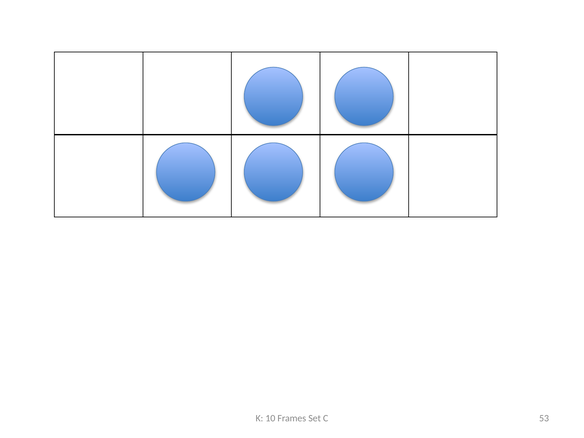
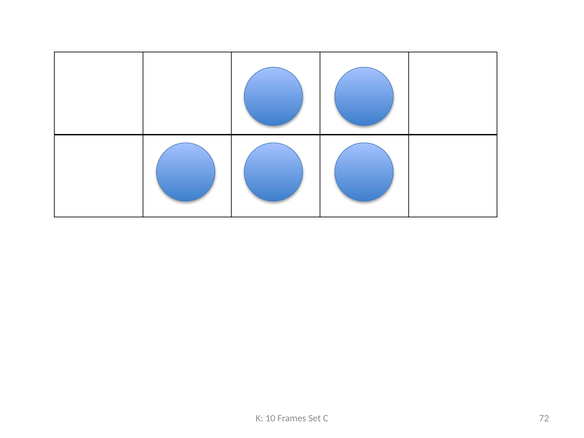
53: 53 -> 72
